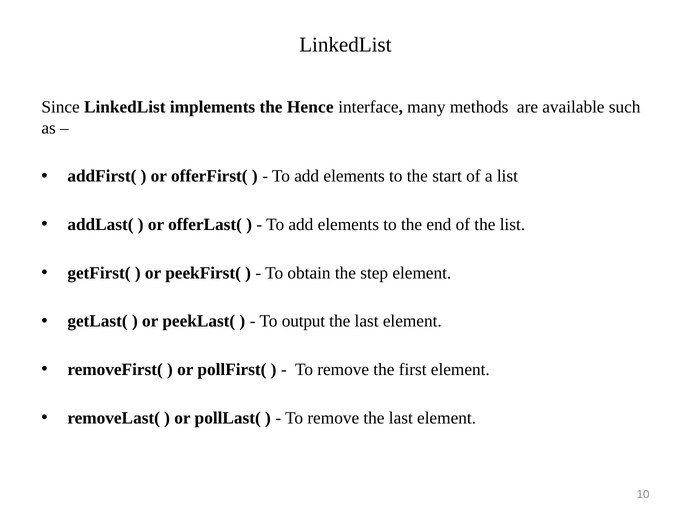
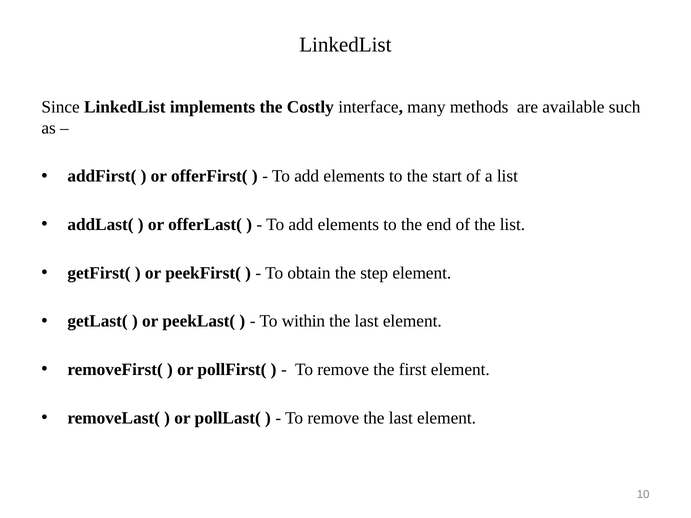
Hence: Hence -> Costly
output: output -> within
